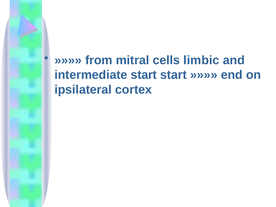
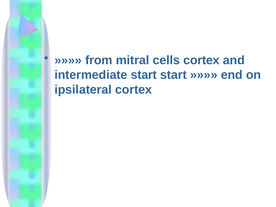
cells limbic: limbic -> cortex
